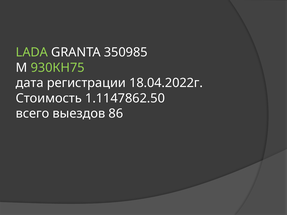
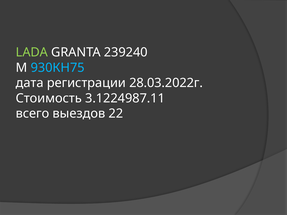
350985: 350985 -> 239240
930КН75 colour: light green -> light blue
18.04.2022г: 18.04.2022г -> 28.03.2022г
1.1147862.50: 1.1147862.50 -> 3.1224987.11
86: 86 -> 22
